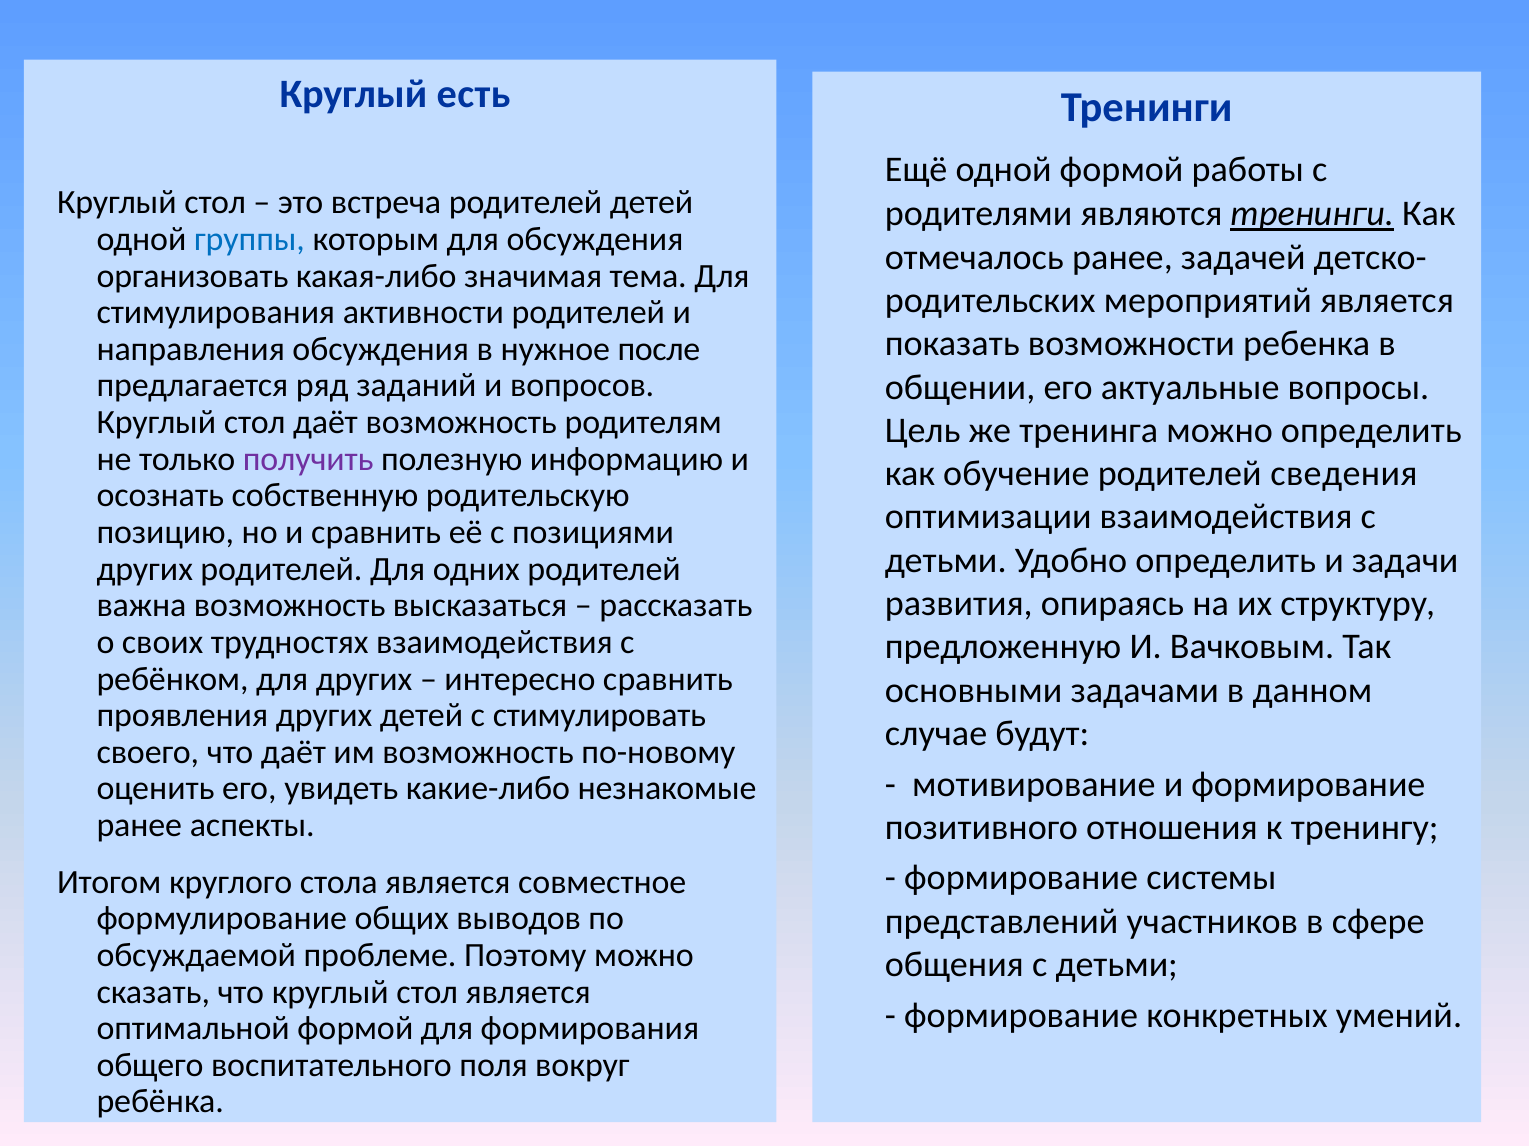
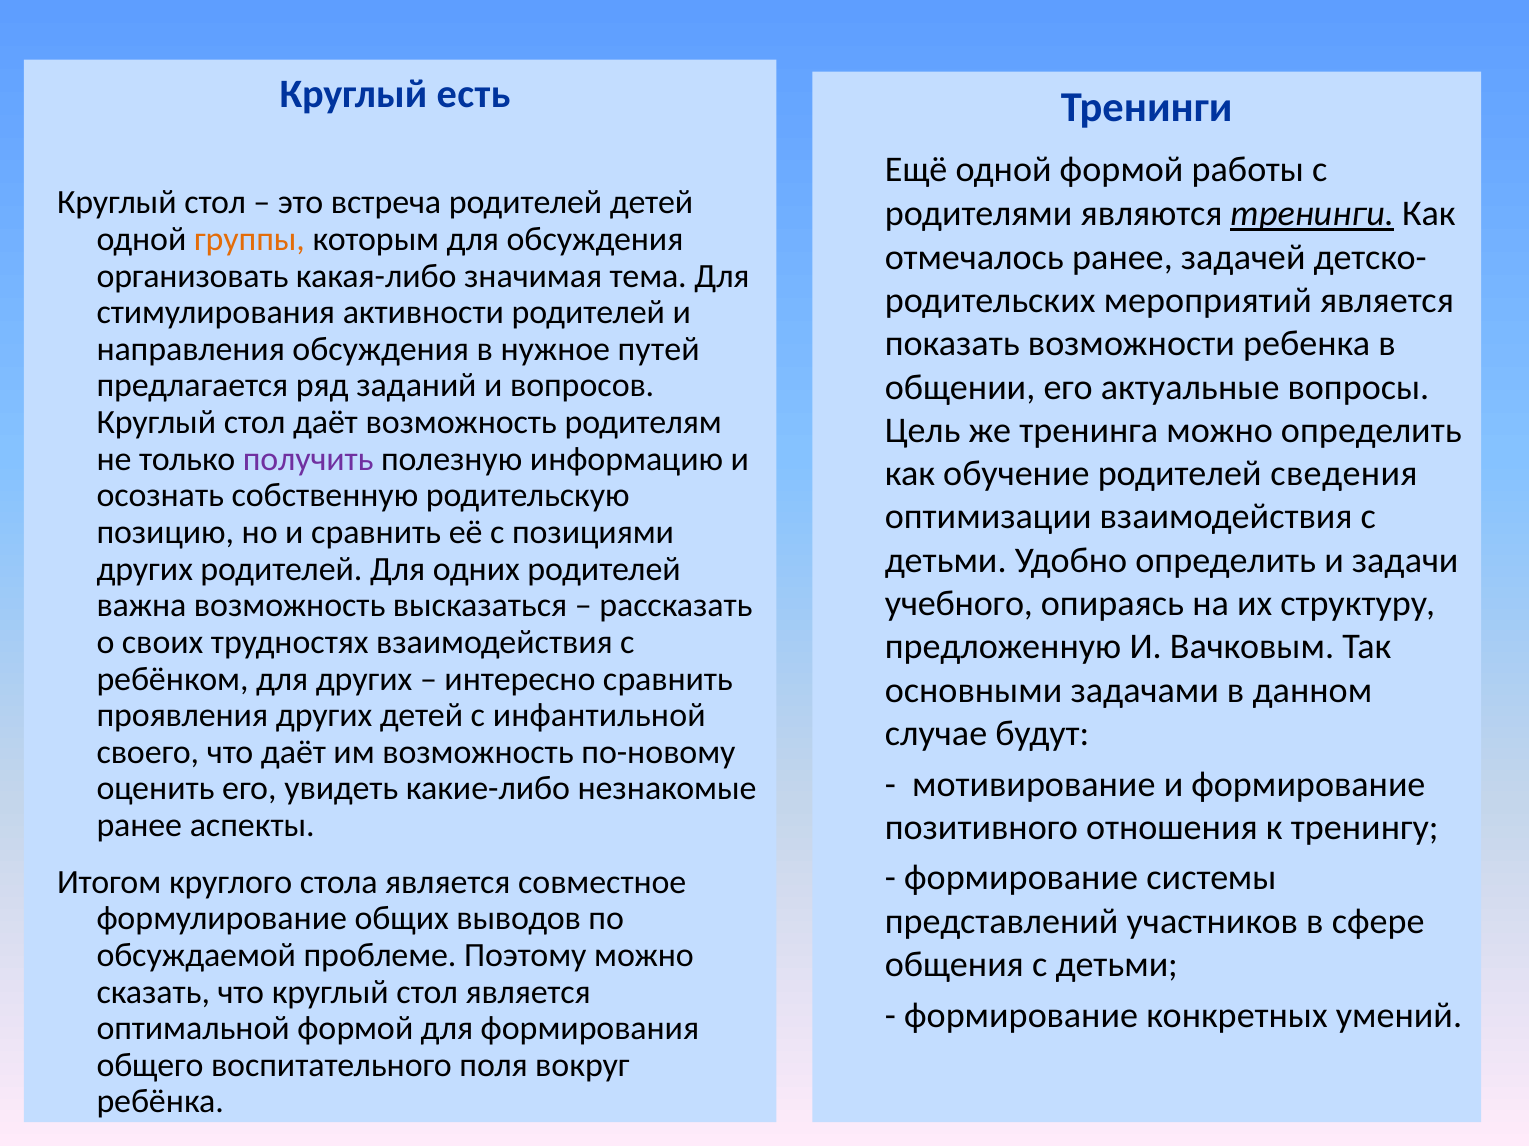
группы colour: blue -> orange
после: после -> путей
развития: развития -> учебного
стимулировать: стимулировать -> инфантильной
